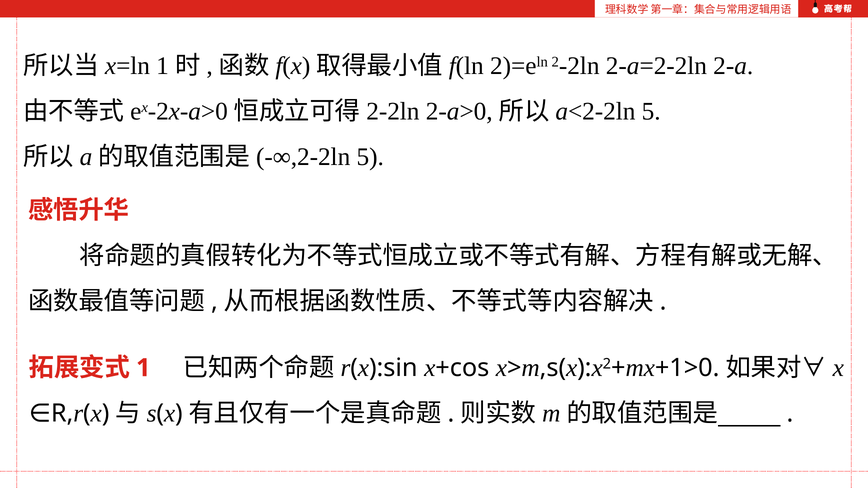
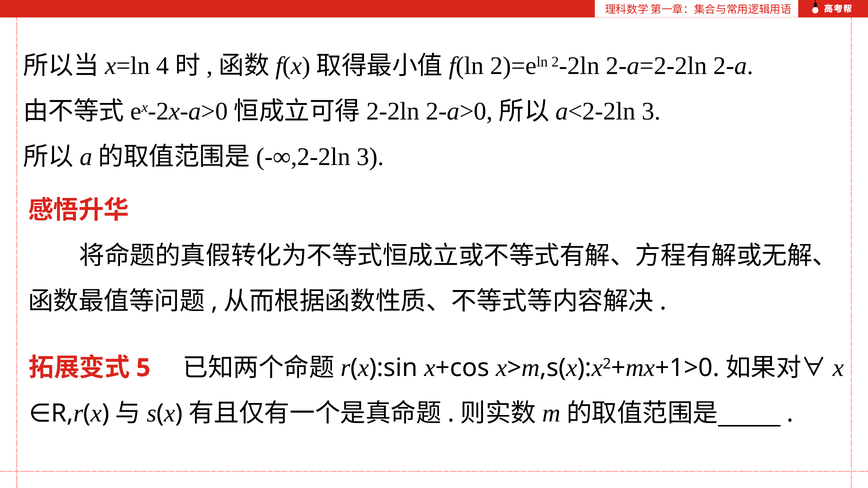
1 at (163, 66): 1 -> 4
5 at (651, 111): 5 -> 3
5 at (370, 157): 5 -> 3
1 at (143, 368): 1 -> 5
